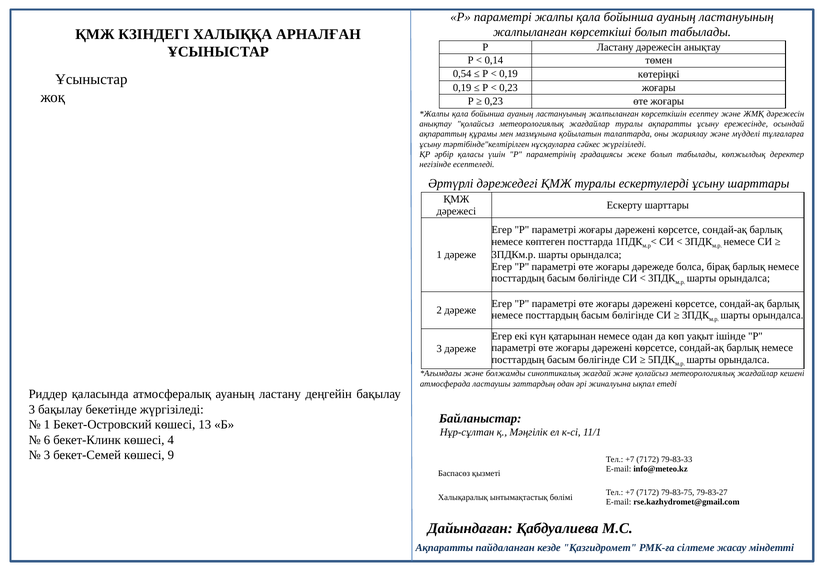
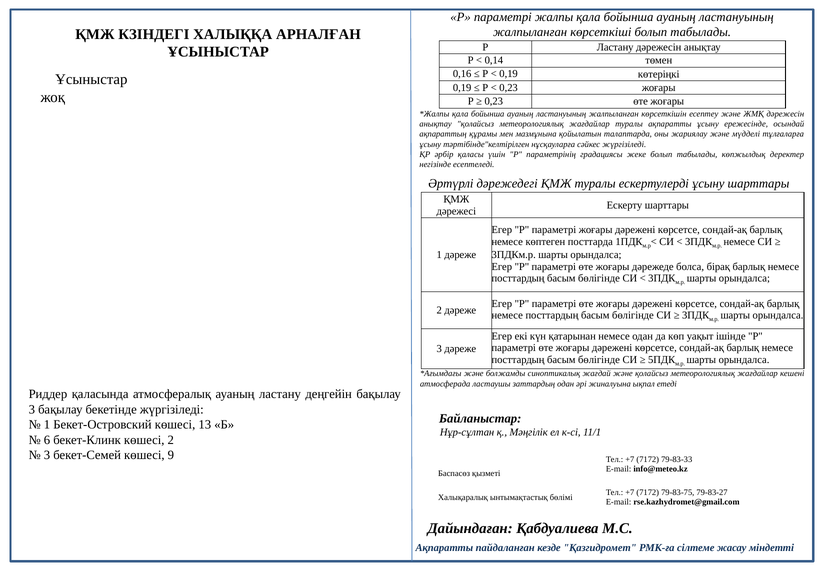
0,54: 0,54 -> 0,16
көшесі 4: 4 -> 2
